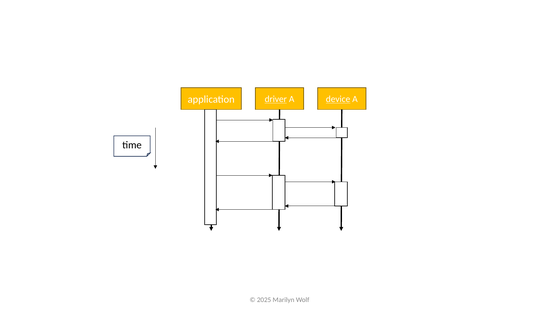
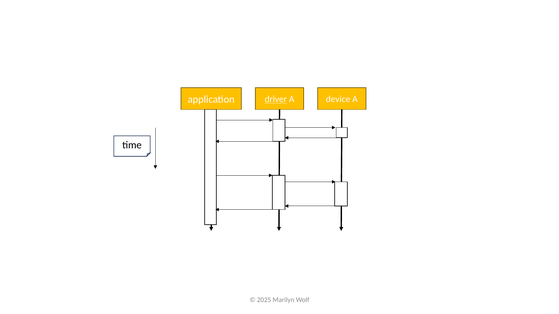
device underline: present -> none
